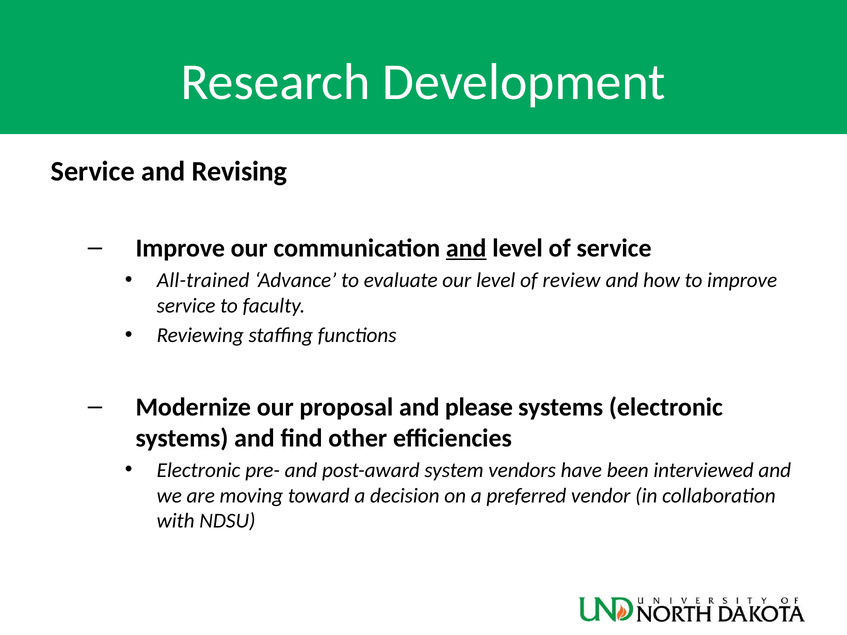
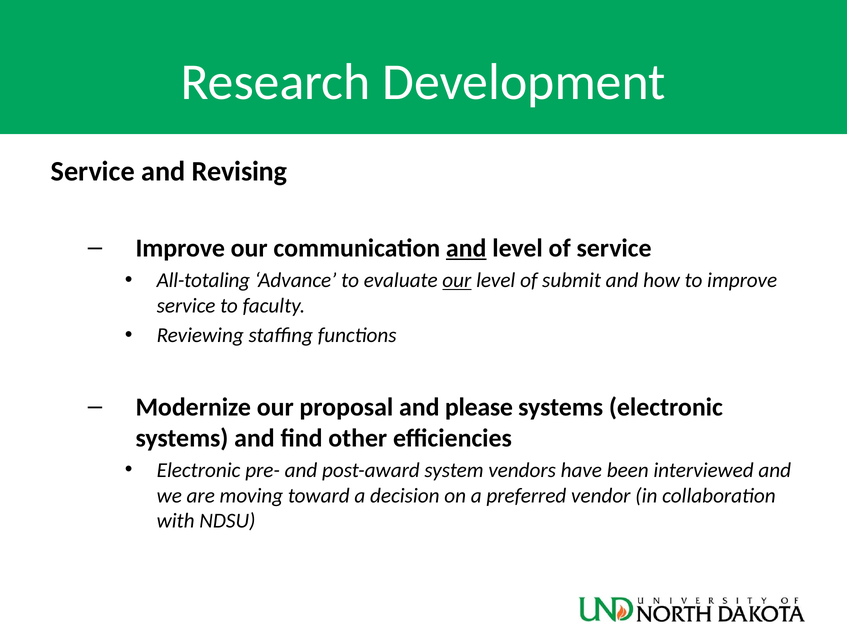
All-trained: All-trained -> All-totaling
our at (457, 280) underline: none -> present
review: review -> submit
